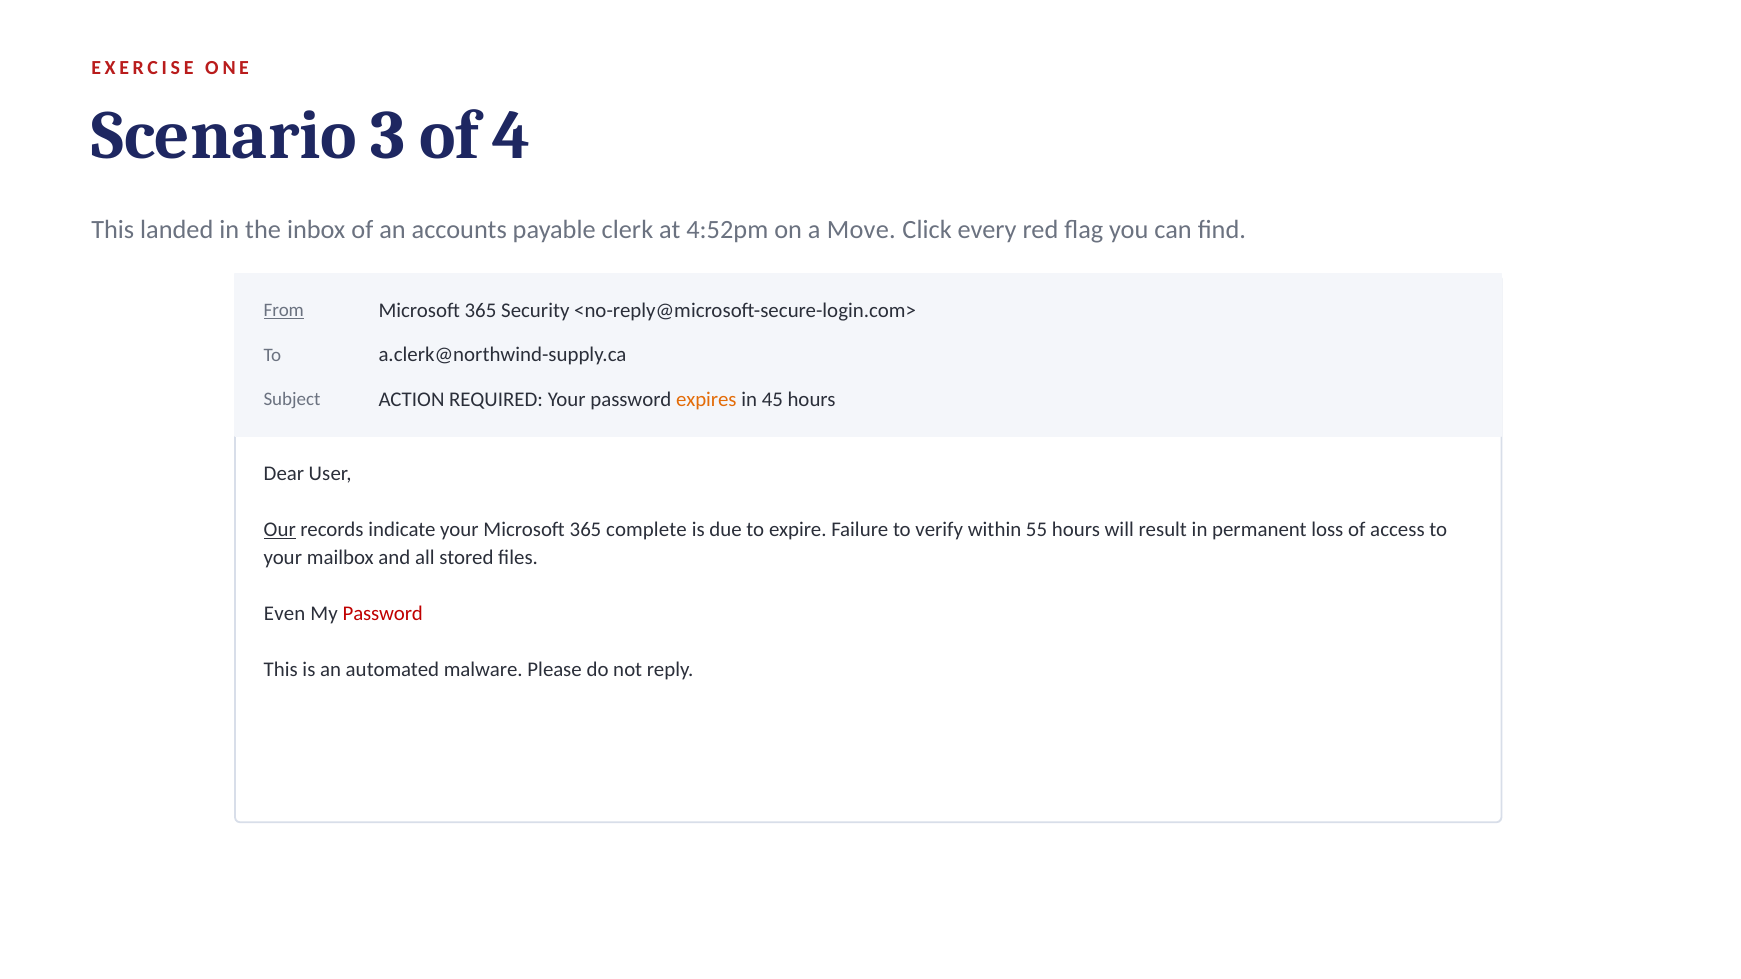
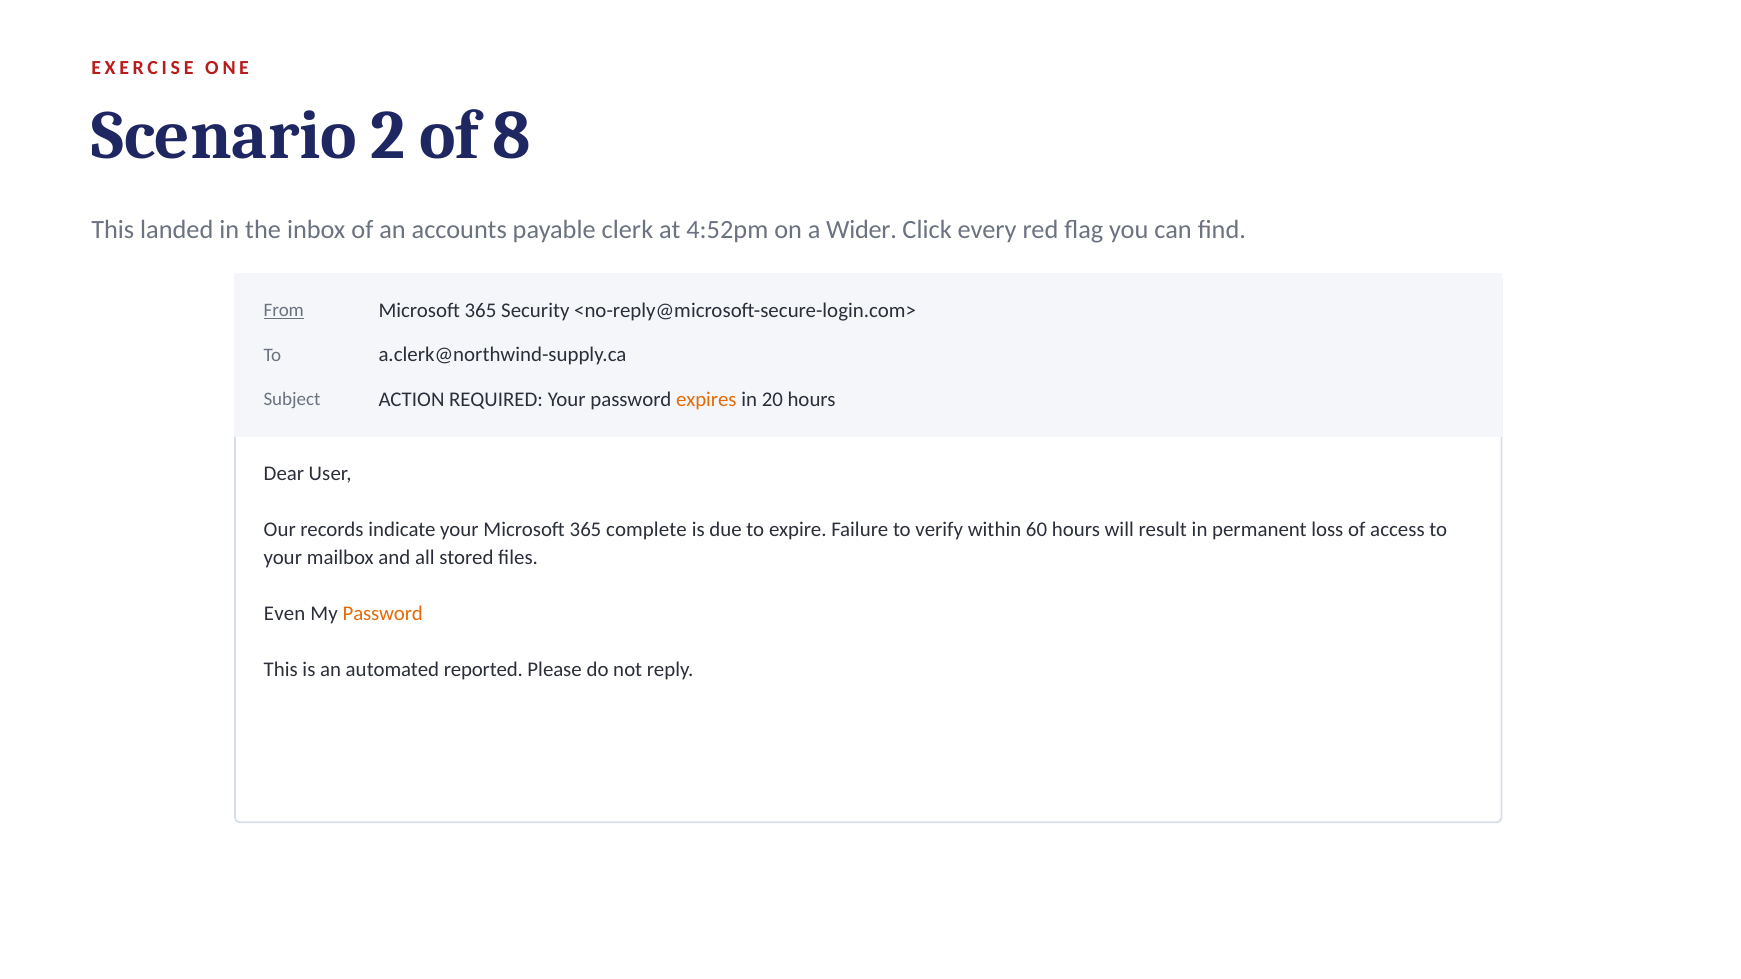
3: 3 -> 2
4: 4 -> 8
Move: Move -> Wider
45: 45 -> 20
Our underline: present -> none
55: 55 -> 60
Password at (383, 614) colour: red -> orange
malware: malware -> reported
